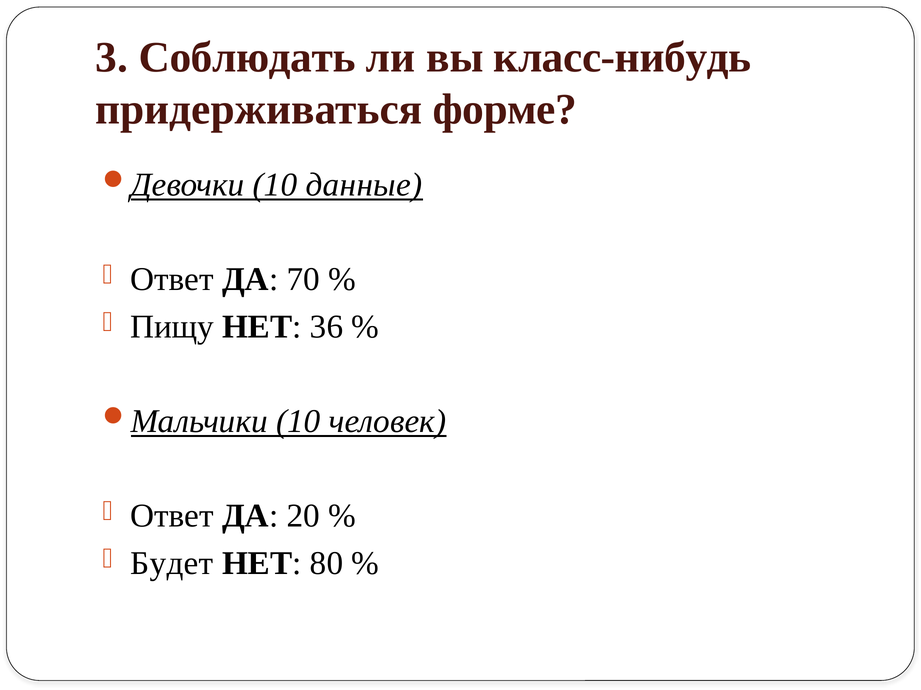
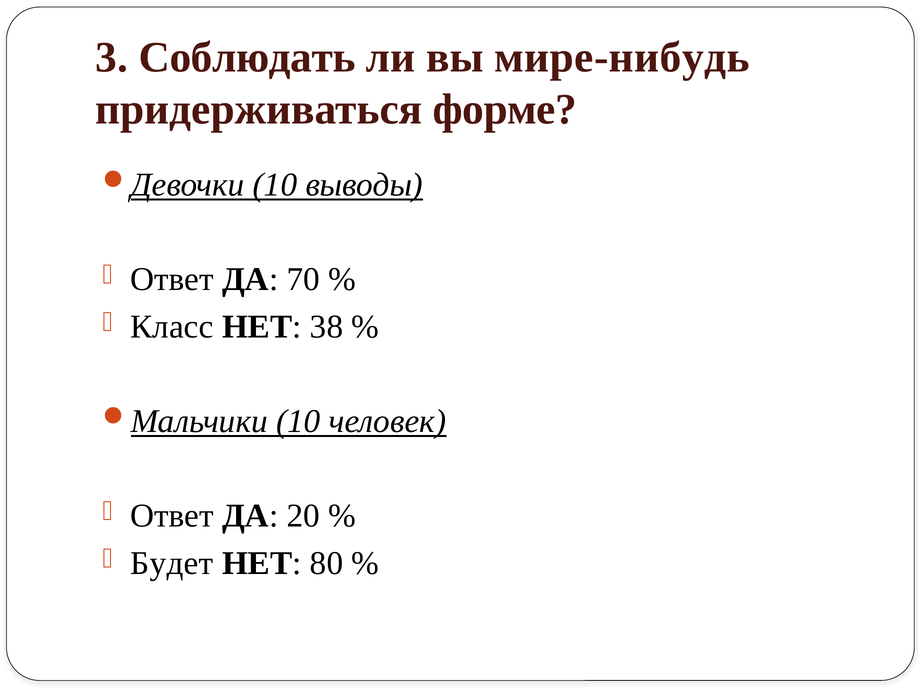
класс-нибудь: класс-нибудь -> мире-нибудь
данные: данные -> выводы
Пищу: Пищу -> Класс
36: 36 -> 38
